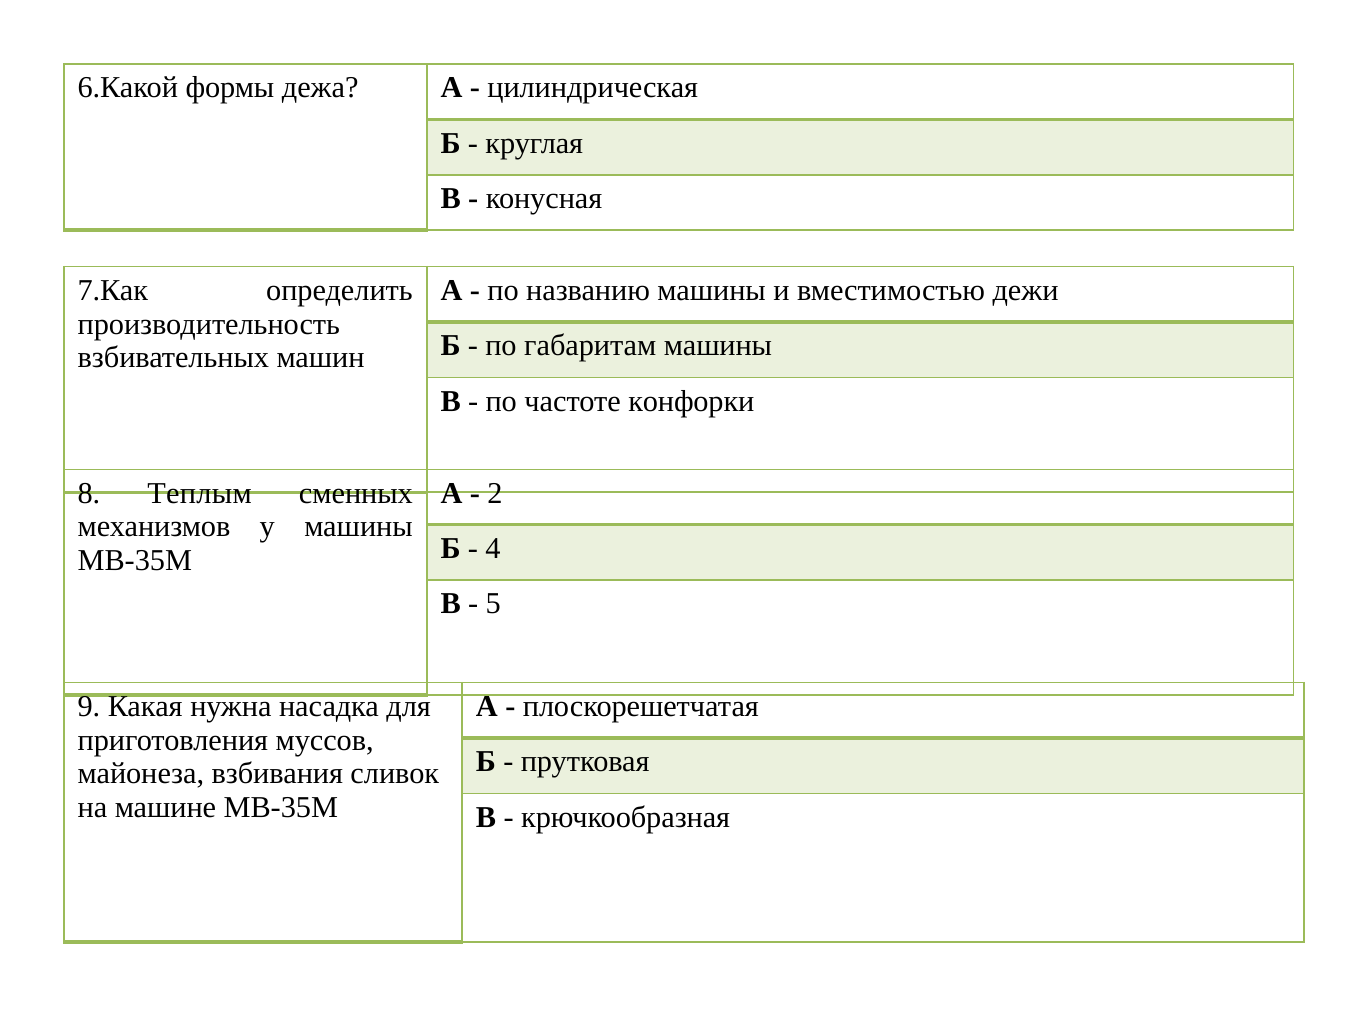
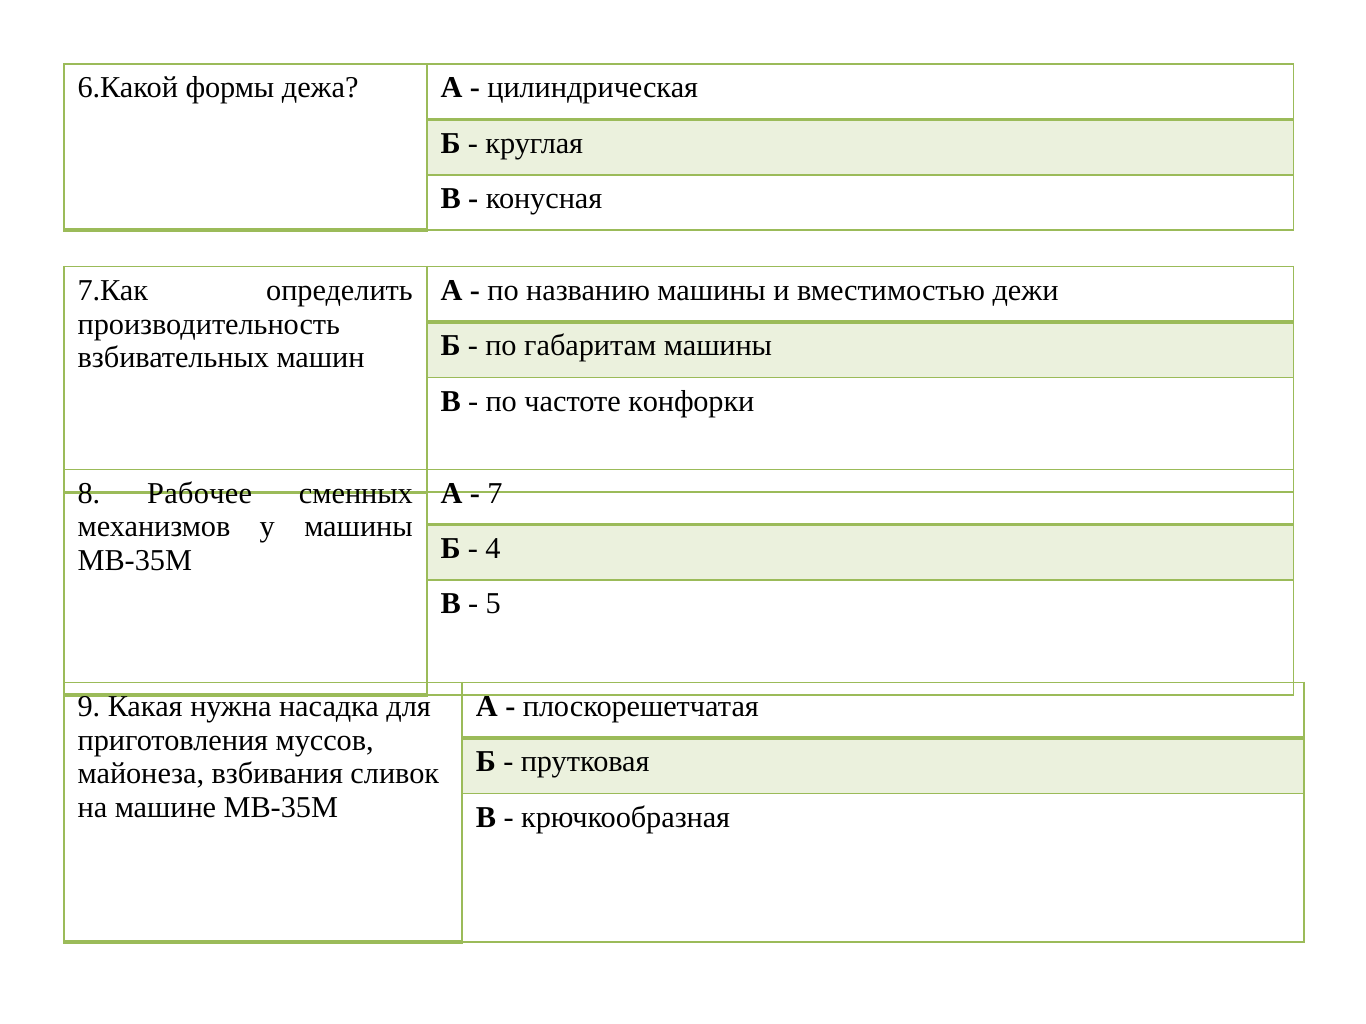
Теплым: Теплым -> Рабочее
2: 2 -> 7
